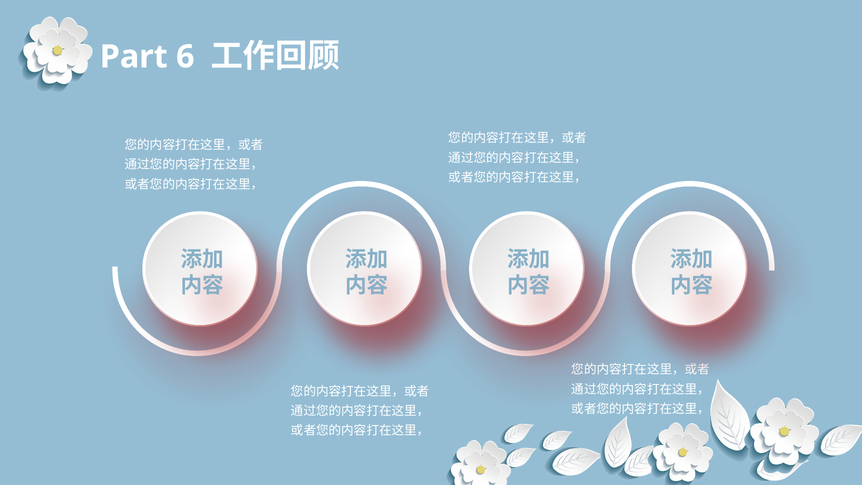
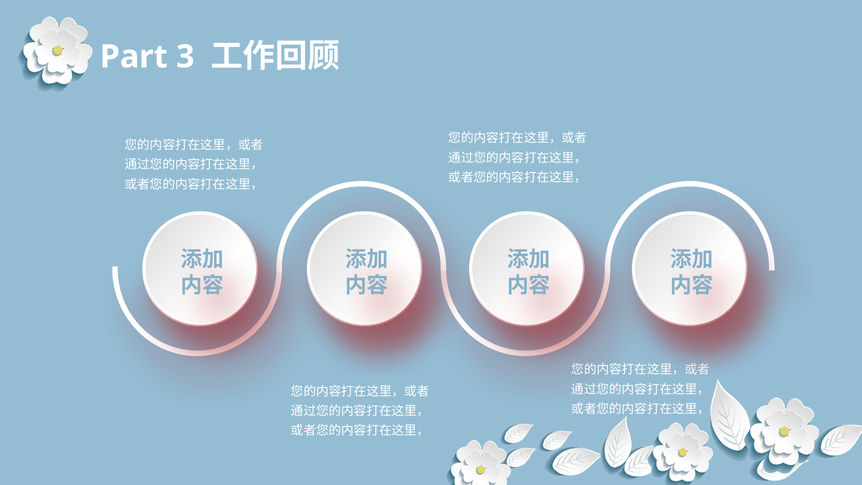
6: 6 -> 3
